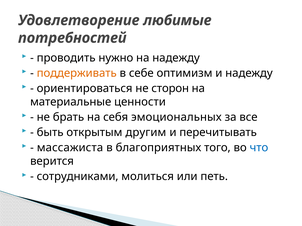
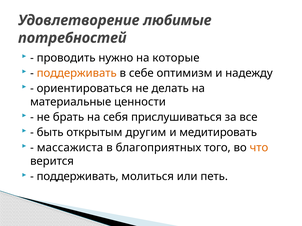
на надежду: надежду -> которые
сторон: сторон -> делать
эмоциональных: эмоциональных -> прислушиваться
перечитывать: перечитывать -> медитировать
что colour: blue -> orange
сотрудниками at (78, 177): сотрудниками -> поддерживать
